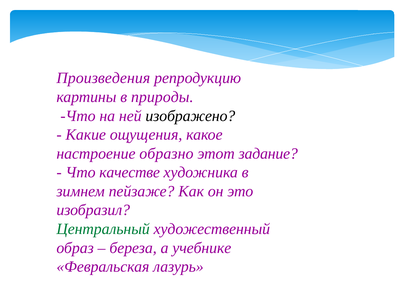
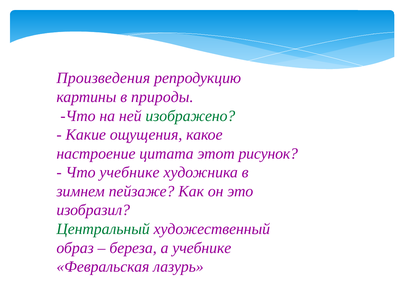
изображено colour: black -> green
образно: образно -> цитата
задание: задание -> рисунок
Что качестве: качестве -> учебнике
